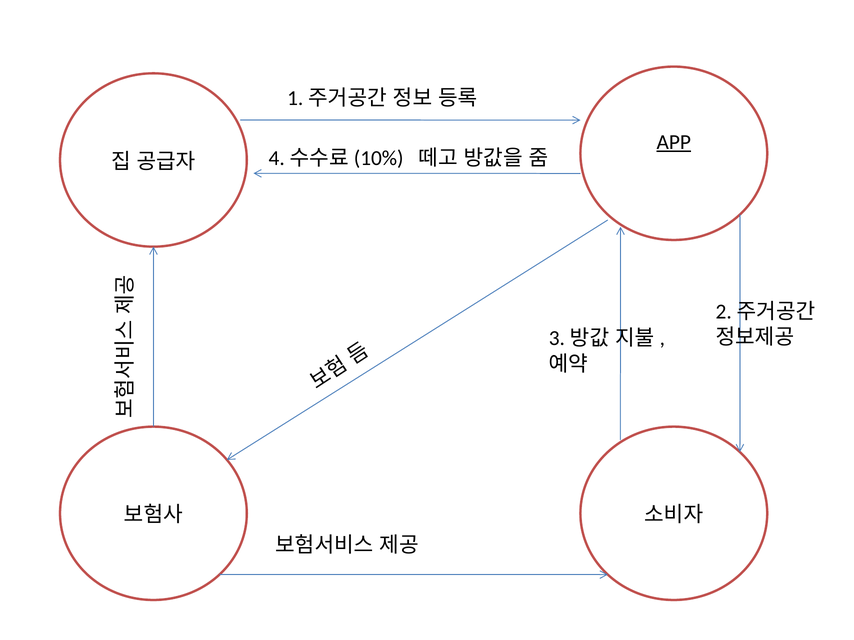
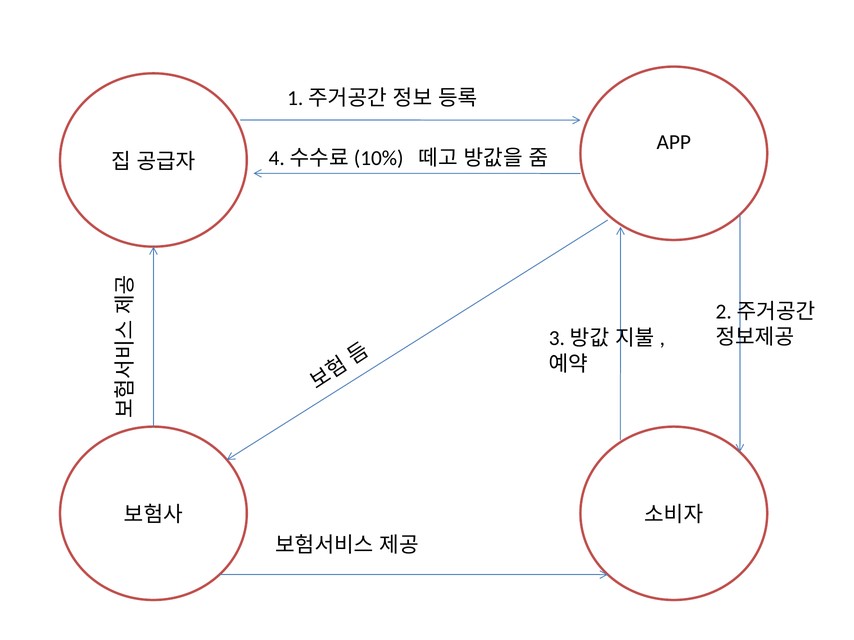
APP underline: present -> none
